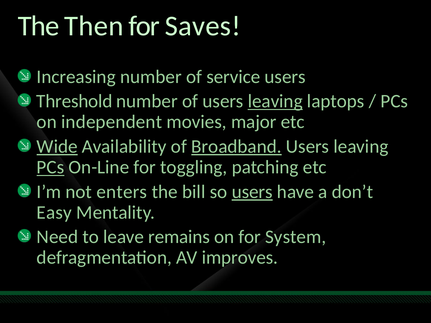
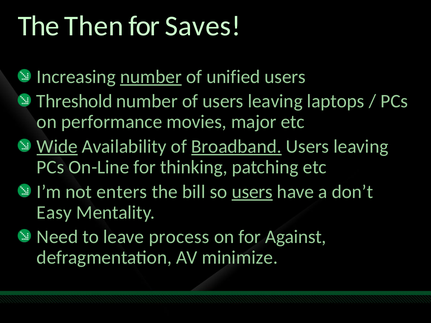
number at (151, 77) underline: none -> present
service: service -> unified
leaving at (275, 101) underline: present -> none
independent: independent -> performance
PCs at (50, 167) underline: present -> none
toggling: toggling -> thinking
remains: remains -> process
System: System -> Against
improves: improves -> minimize
